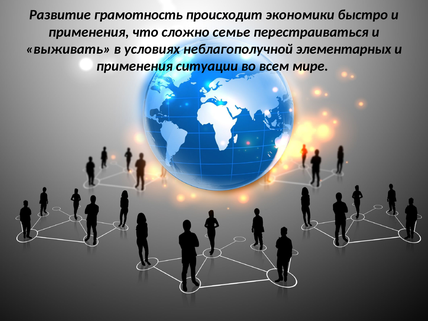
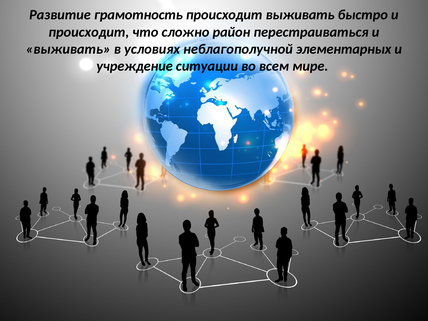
происходит экономики: экономики -> выживать
применения at (89, 32): применения -> происходит
семье: семье -> район
применения at (135, 66): применения -> учреждение
